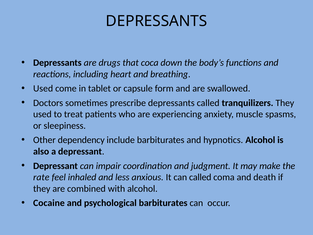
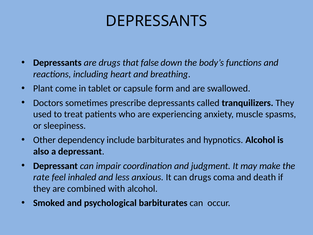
coca: coca -> false
Used at (43, 88): Used -> Plant
can called: called -> drugs
Cocaine: Cocaine -> Smoked
